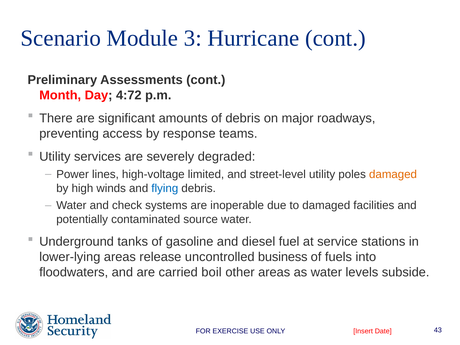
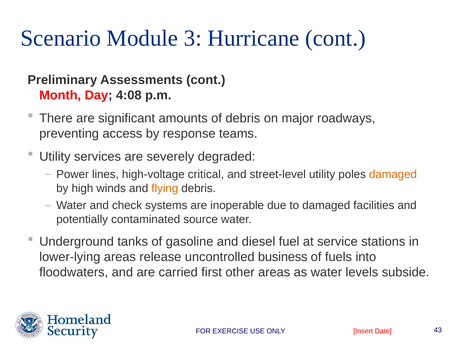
4:72: 4:72 -> 4:08
limited: limited -> critical
flying colour: blue -> orange
boil: boil -> first
